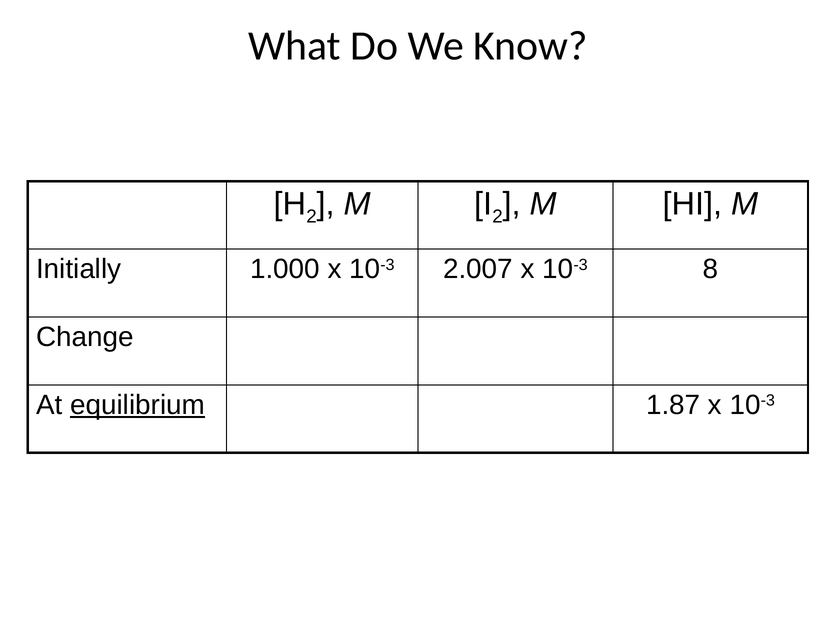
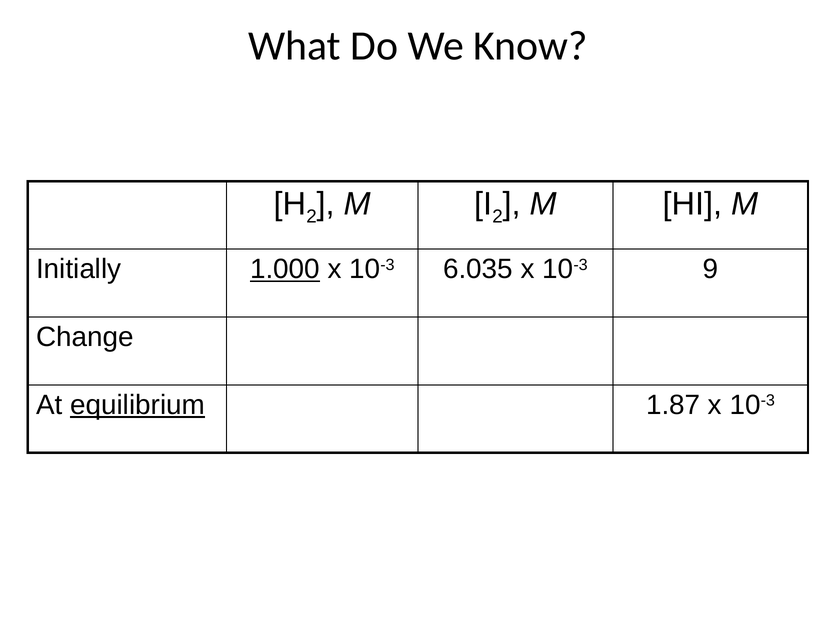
1.000 underline: none -> present
2.007: 2.007 -> 6.035
8: 8 -> 9
